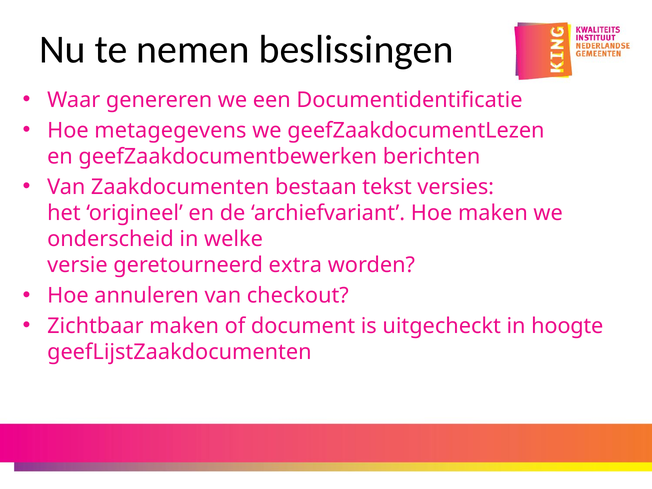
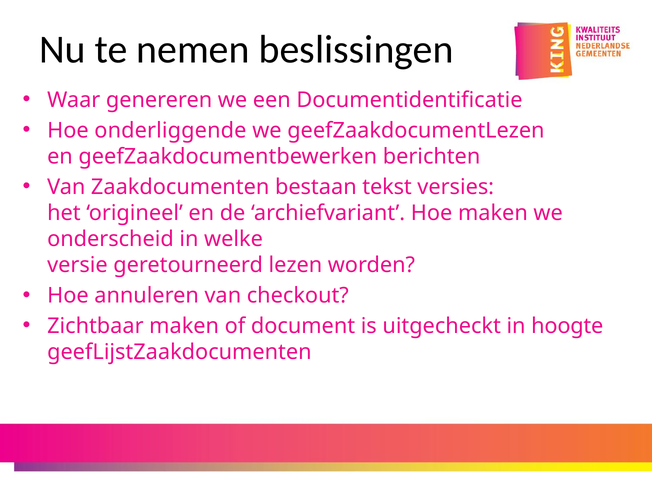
metagegevens: metagegevens -> onderliggende
extra: extra -> lezen
